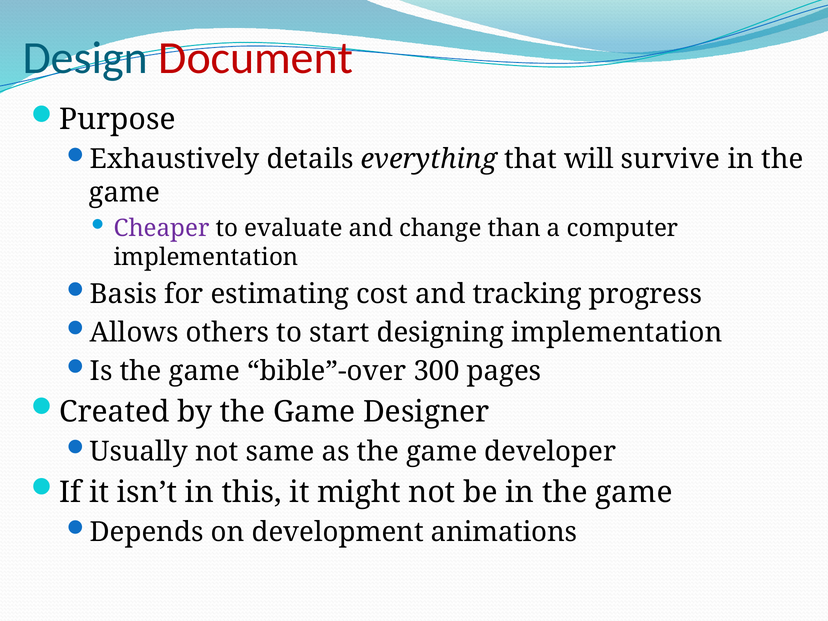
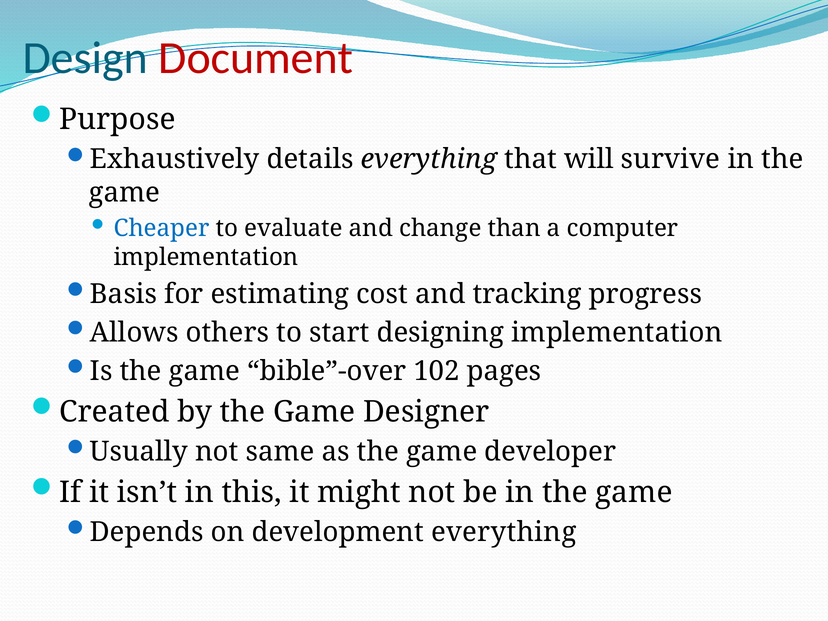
Cheaper colour: purple -> blue
300: 300 -> 102
development animations: animations -> everything
